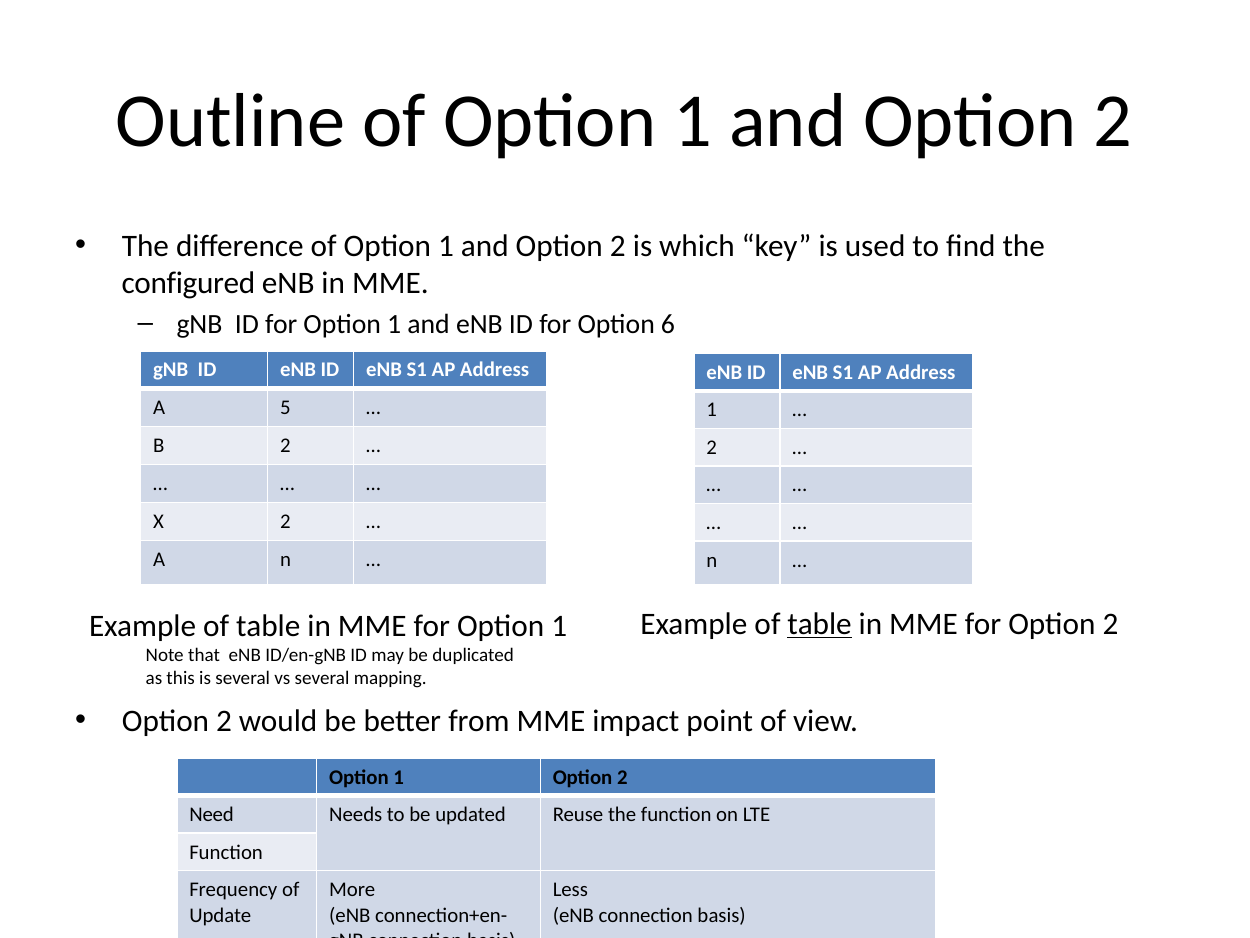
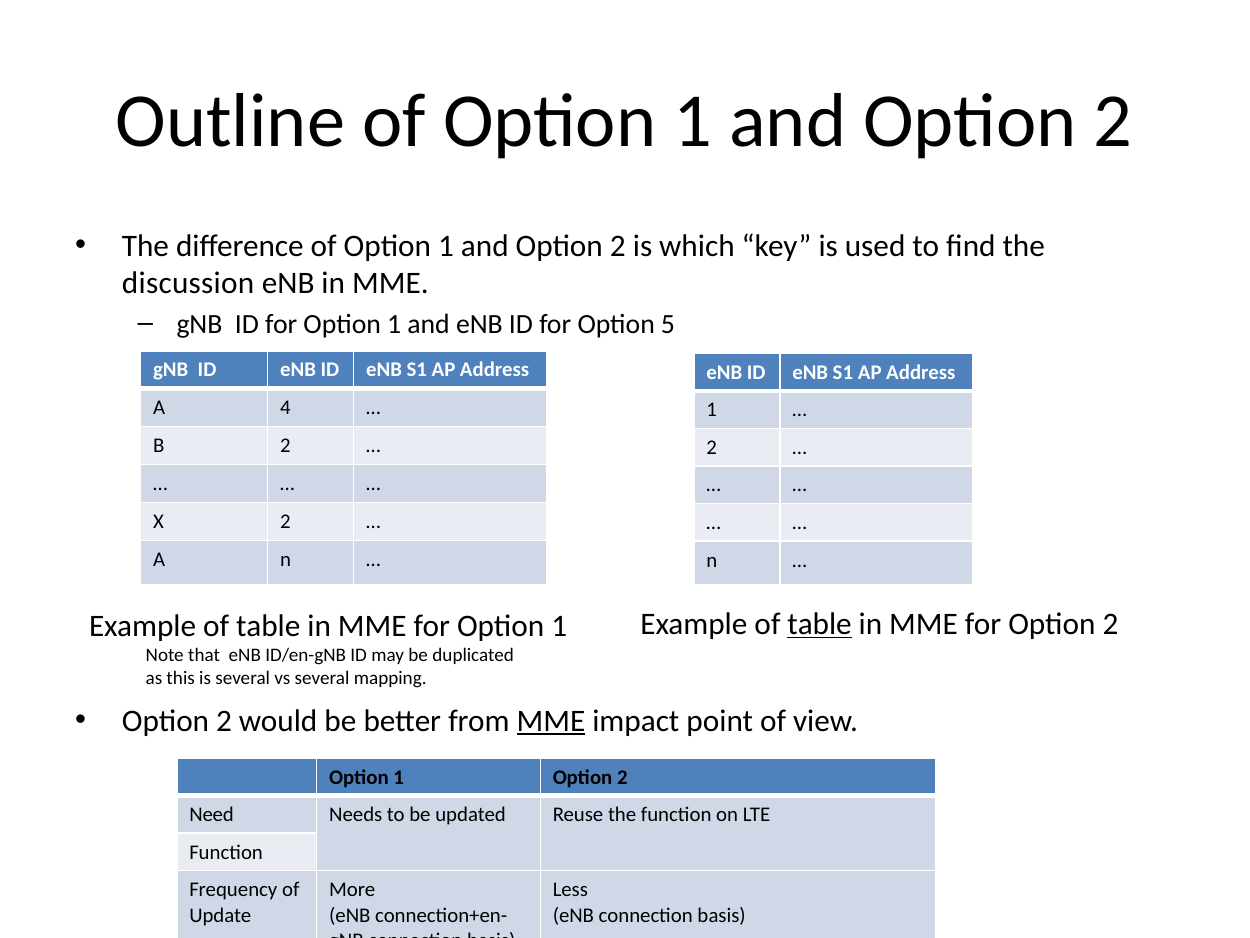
configured: configured -> discussion
6: 6 -> 5
5: 5 -> 4
MME at (551, 720) underline: none -> present
